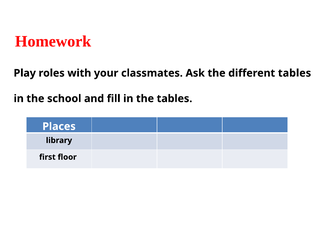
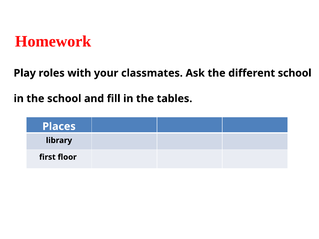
different tables: tables -> school
